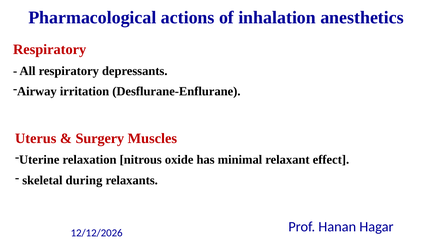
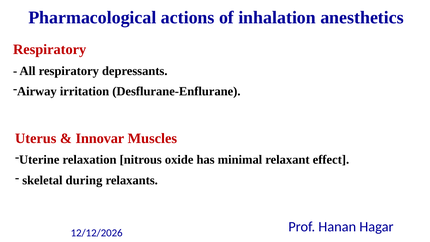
Surgery: Surgery -> Innovar
